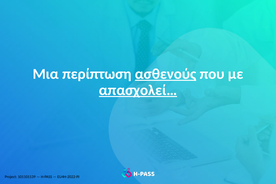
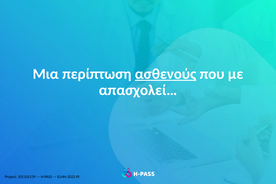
απασχολεί… underline: present -> none
